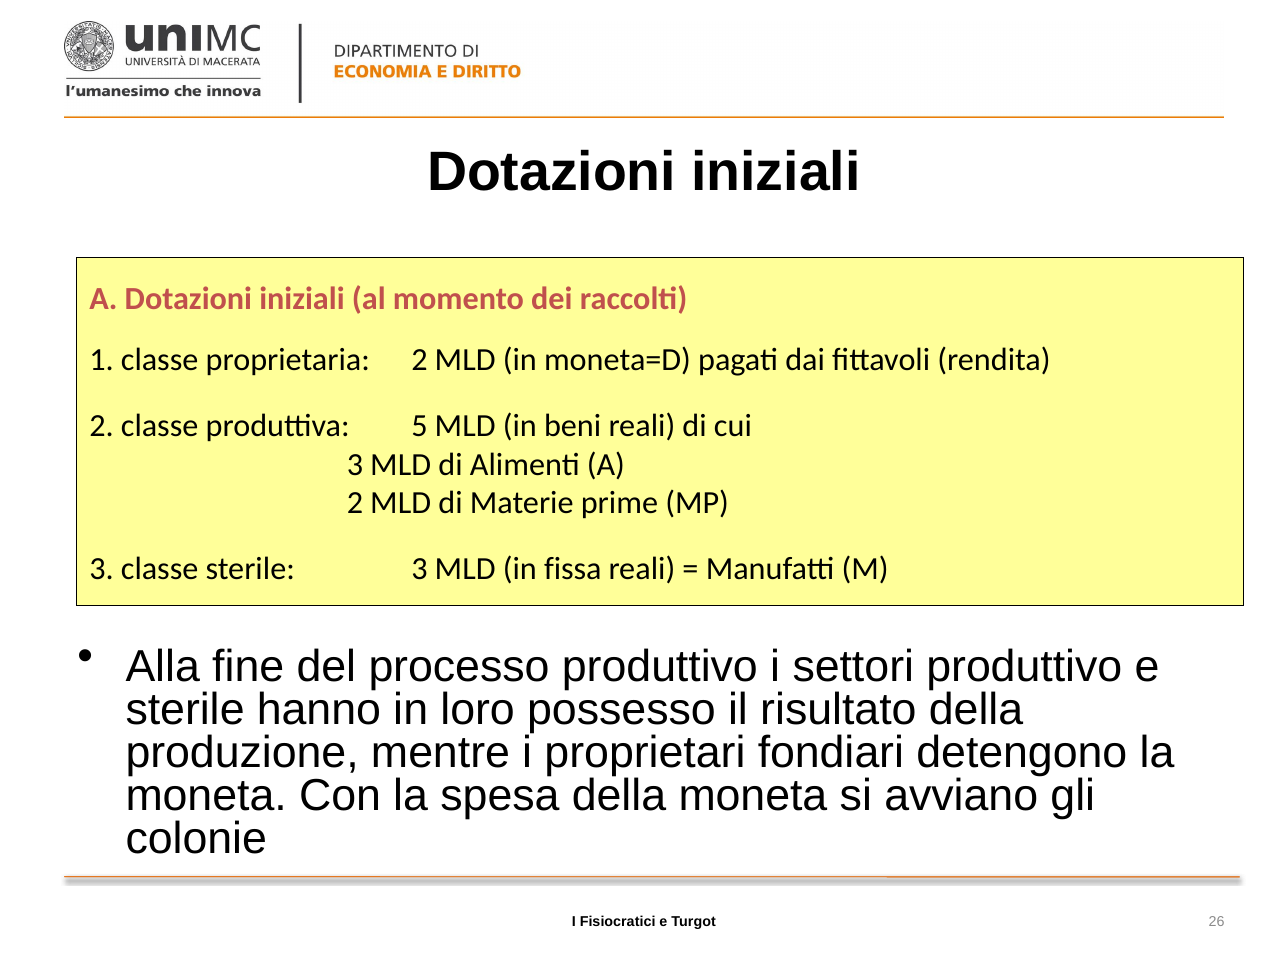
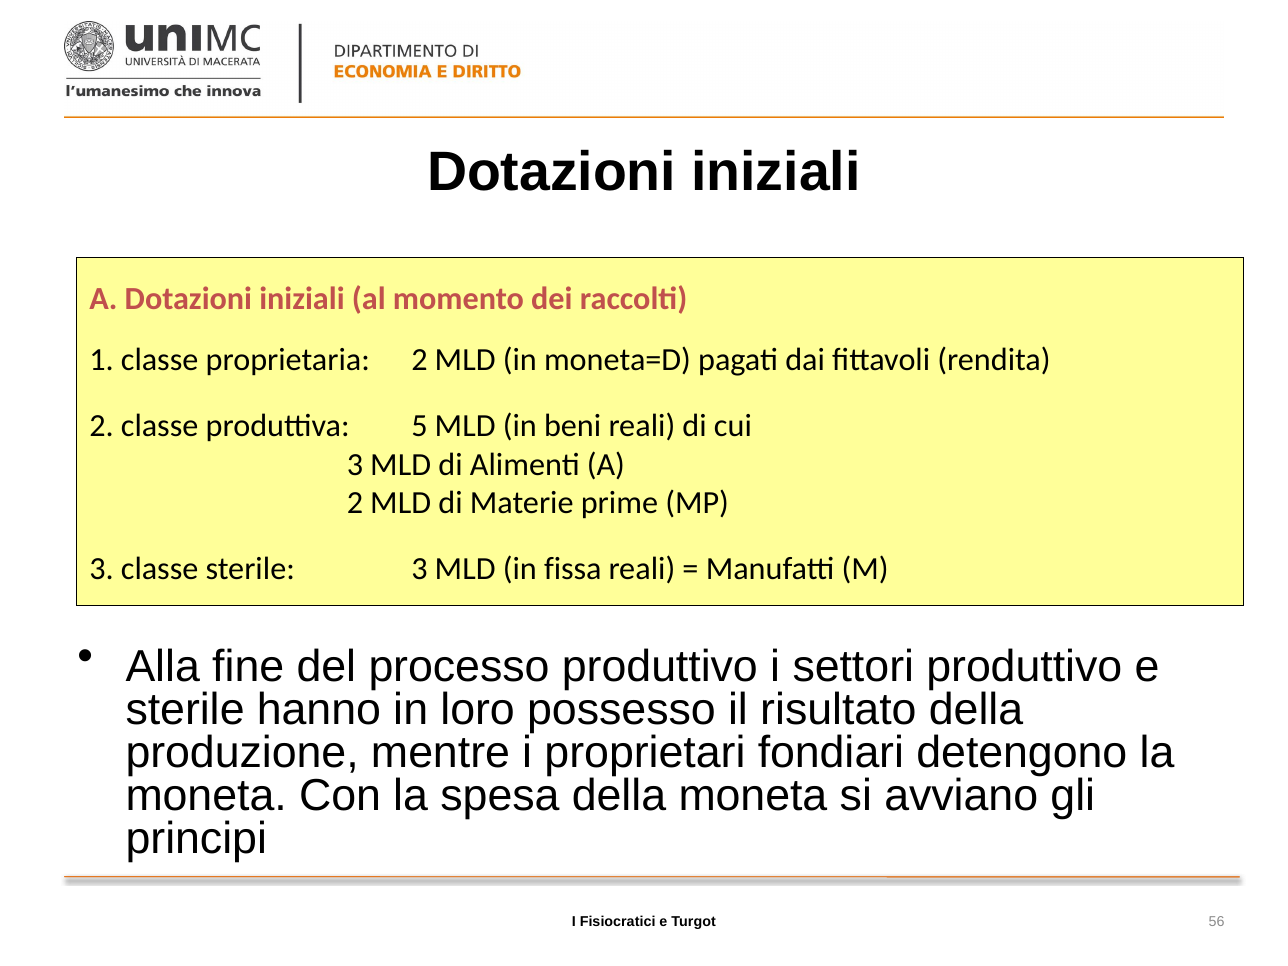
colonie: colonie -> principi
26: 26 -> 56
